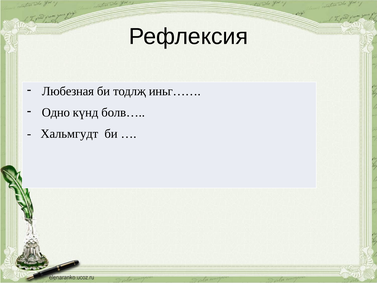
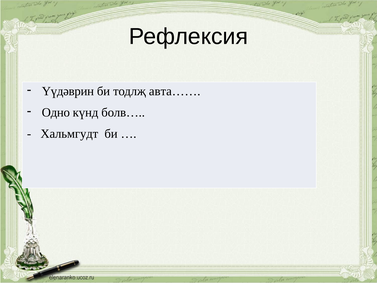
Любезная: Любезная -> Үүдəврин
иньг……: иньг…… -> авта……
